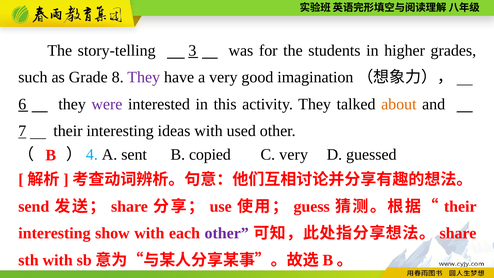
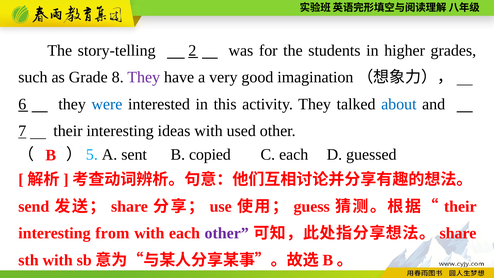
3: 3 -> 2
were colour: purple -> blue
about colour: orange -> blue
4: 4 -> 5
C very: very -> each
show: show -> from
